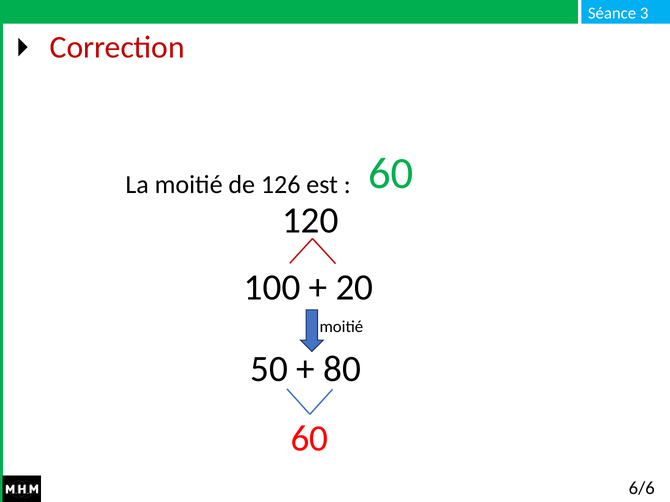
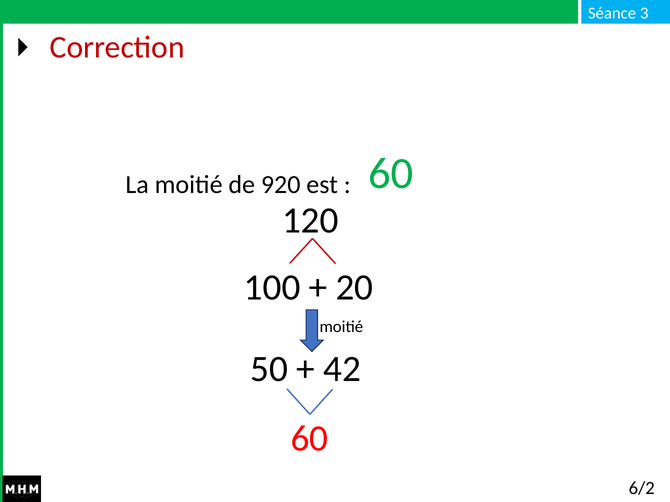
126: 126 -> 920
80: 80 -> 42
6/6: 6/6 -> 6/2
